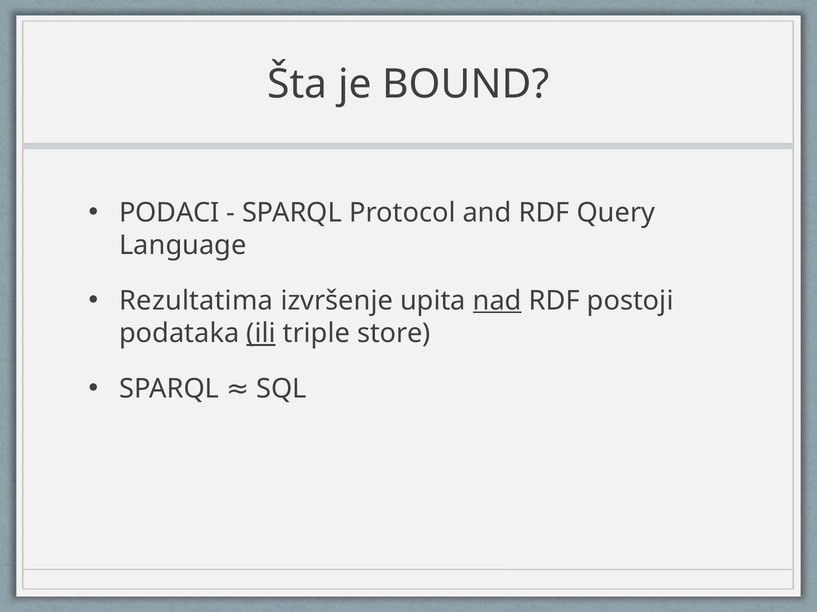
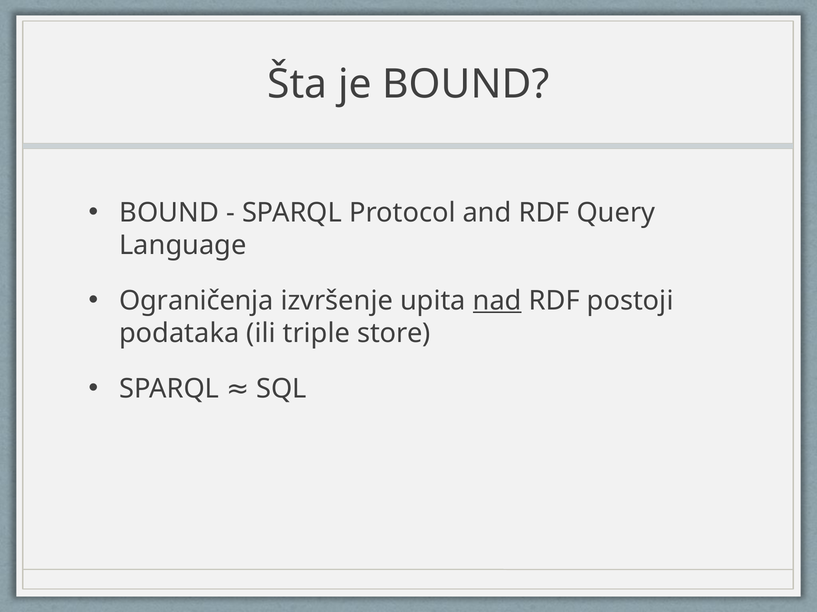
PODACI at (169, 213): PODACI -> BOUND
Rezultatima: Rezultatima -> Ograničenja
ili underline: present -> none
